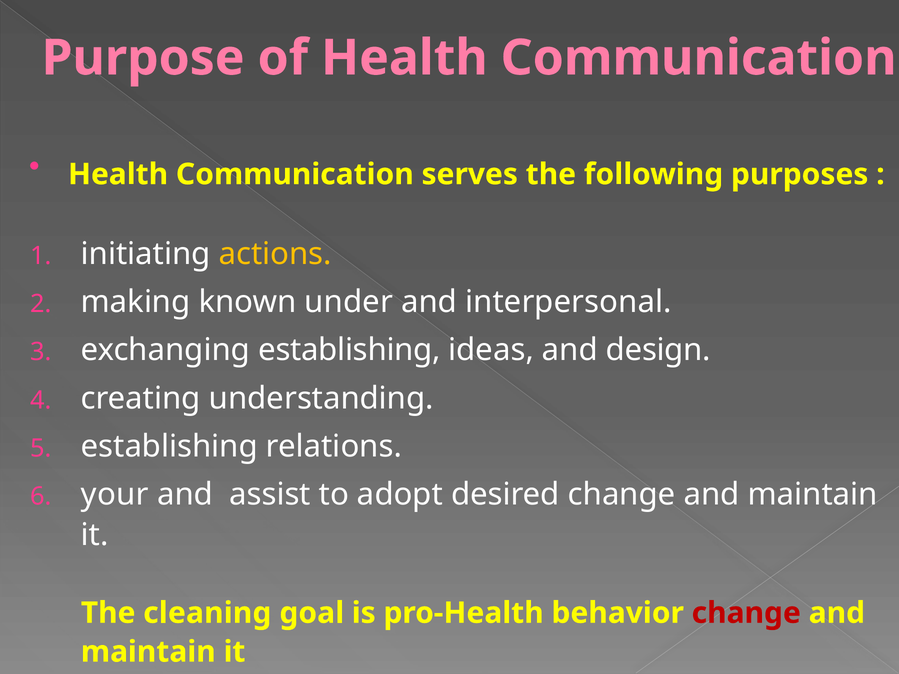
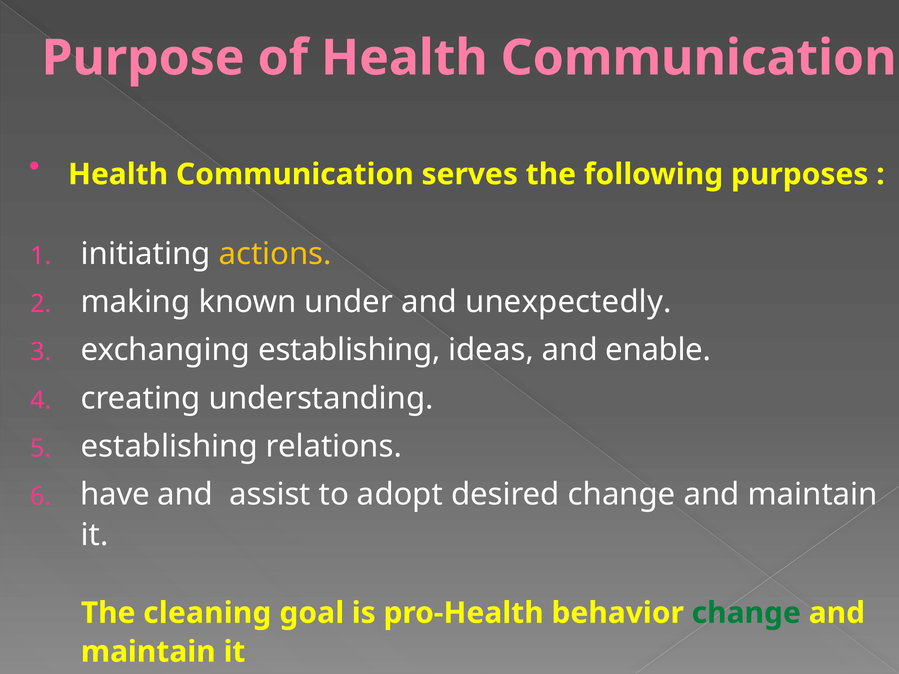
interpersonal: interpersonal -> unexpectedly
design: design -> enable
your: your -> have
change at (746, 613) colour: red -> green
